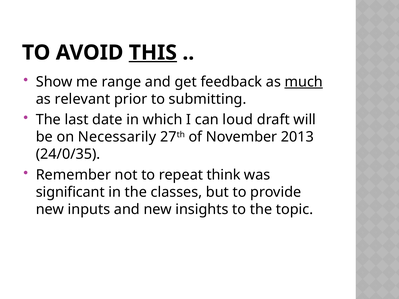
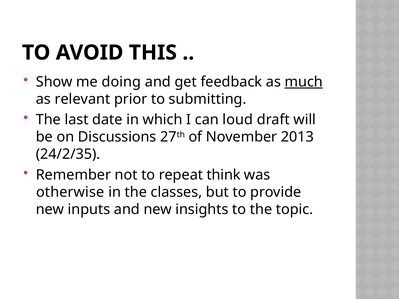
THIS underline: present -> none
range: range -> doing
Necessarily: Necessarily -> Discussions
24/0/35: 24/0/35 -> 24/2/35
significant: significant -> otherwise
